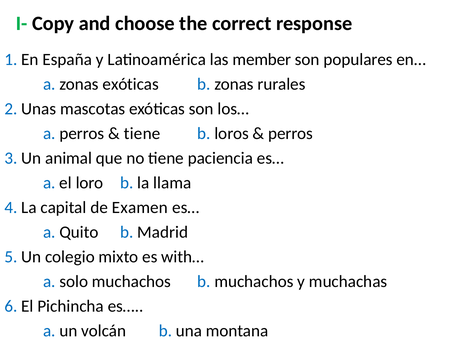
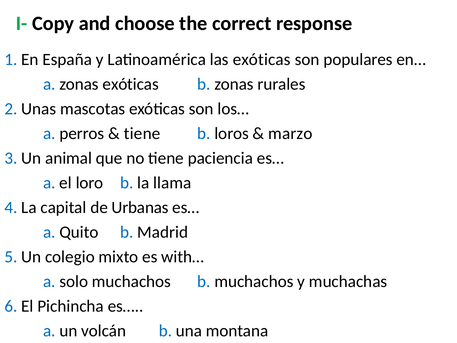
las member: member -> exóticas
perros at (291, 133): perros -> marzo
Examen: Examen -> Urbanas
